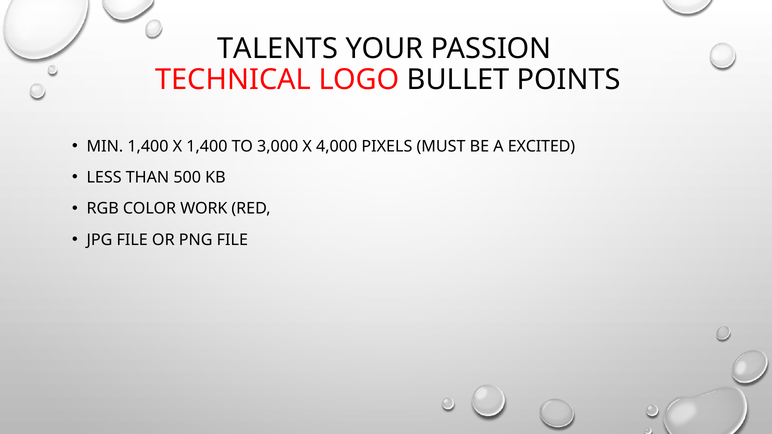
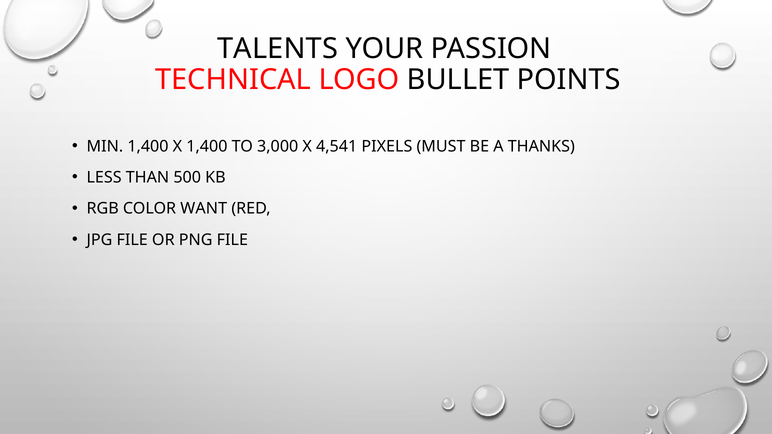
4,000: 4,000 -> 4,541
EXCITED: EXCITED -> THANKS
WORK: WORK -> WANT
